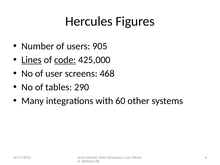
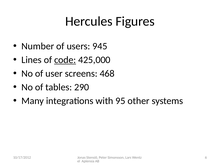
905: 905 -> 945
Lines underline: present -> none
60: 60 -> 95
